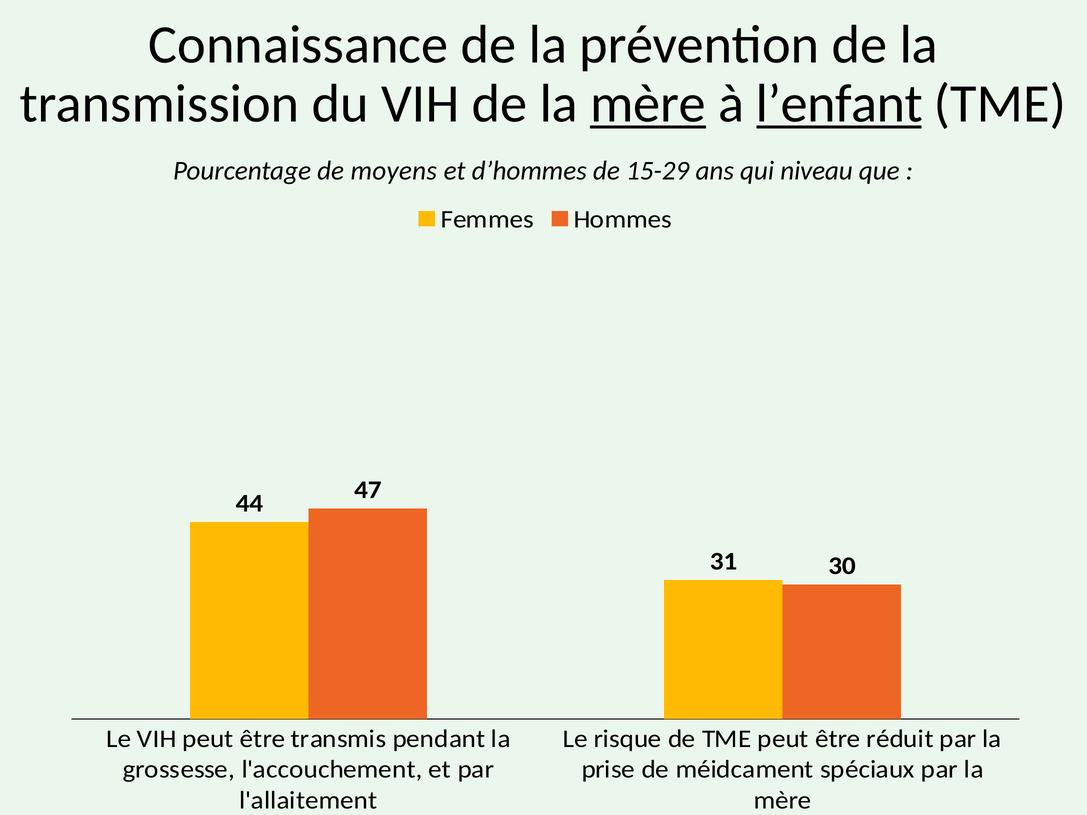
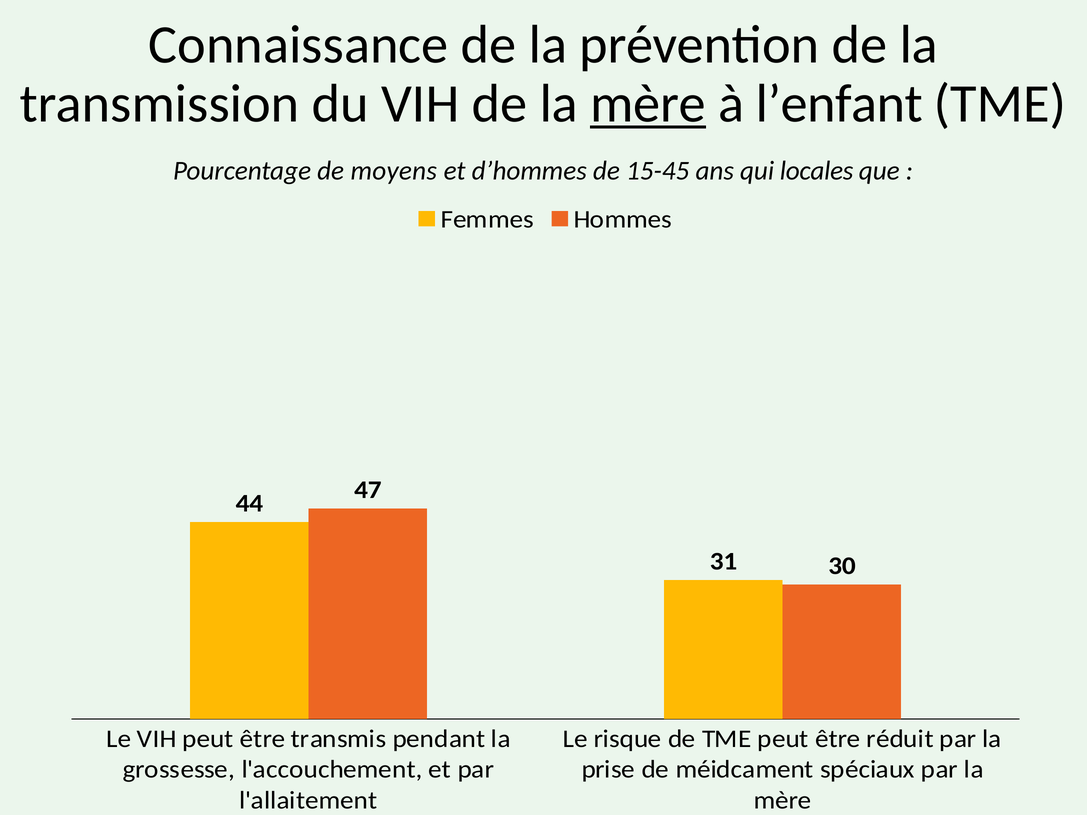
l’enfant underline: present -> none
15-29: 15-29 -> 15-45
niveau: niveau -> locales
